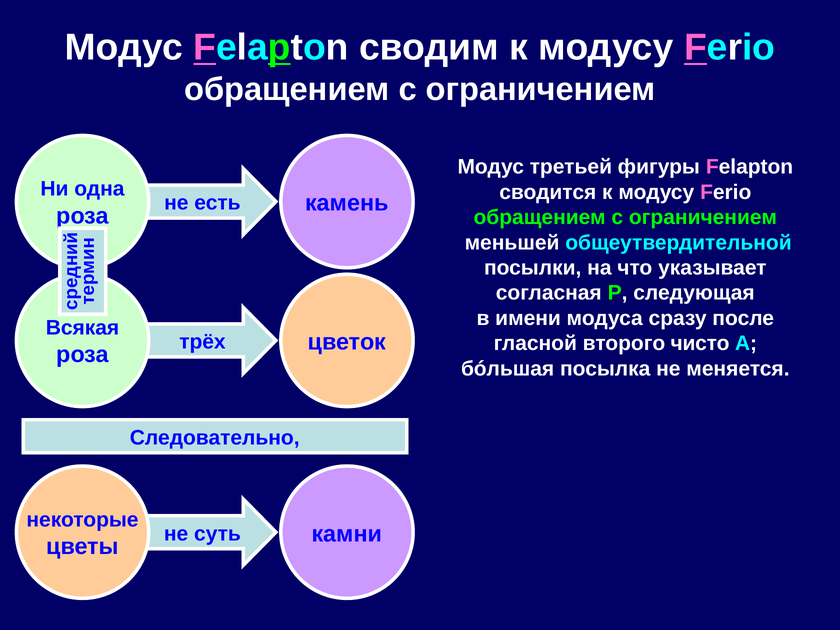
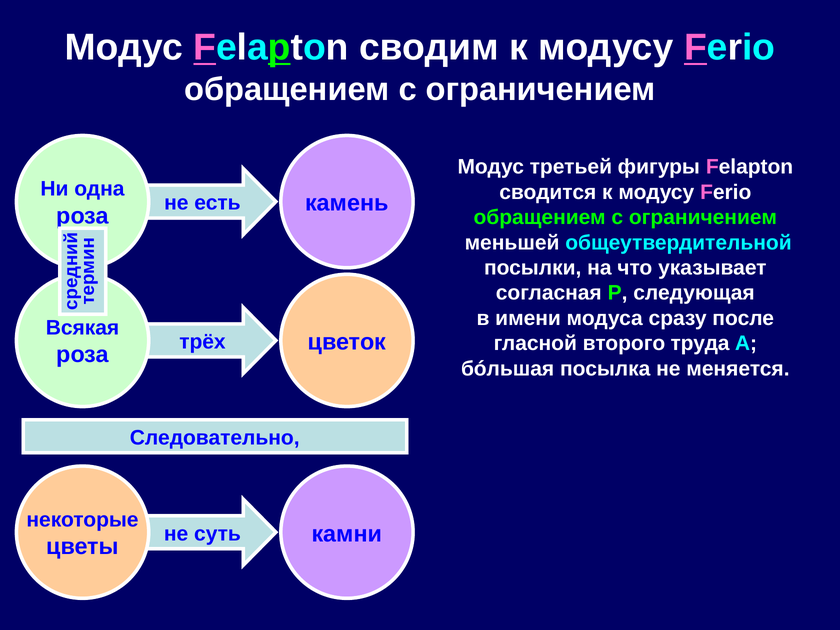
чисто: чисто -> труда
